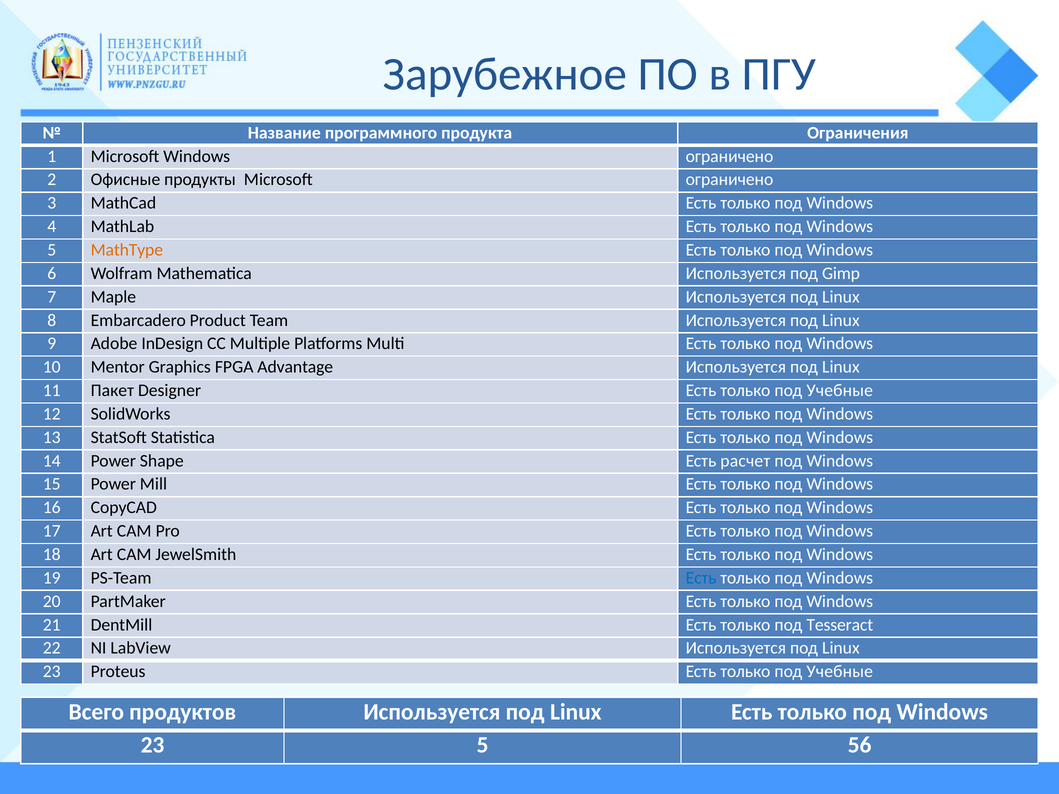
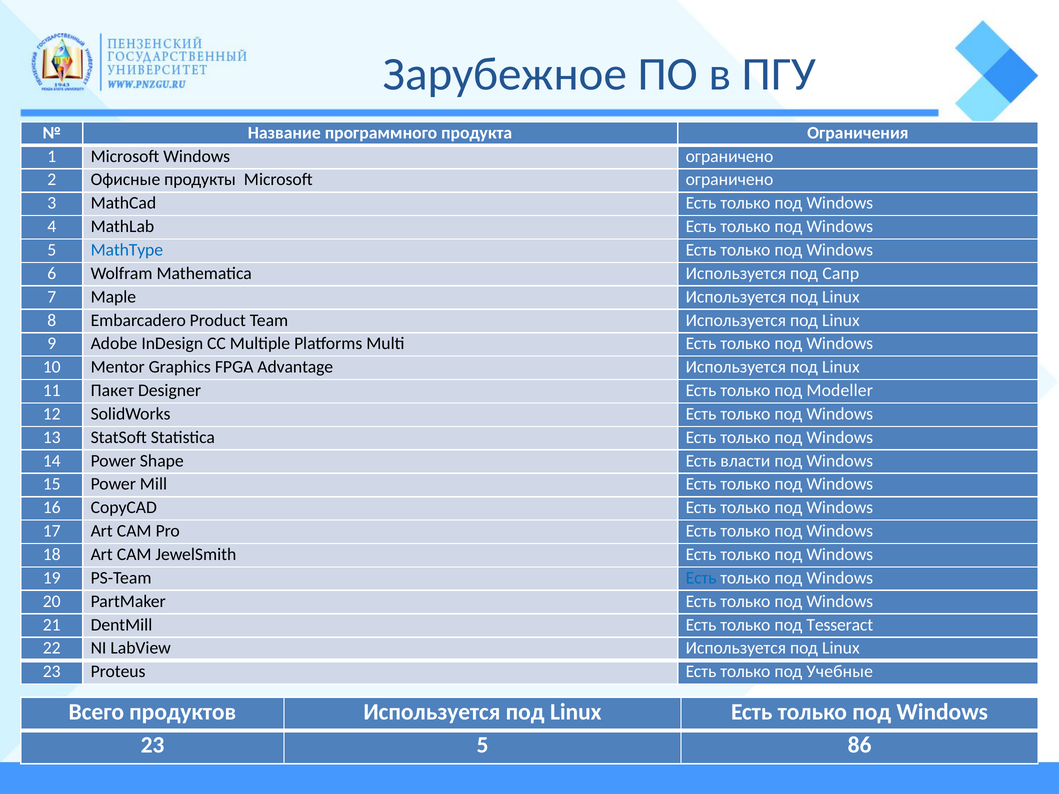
MathType colour: orange -> blue
Gimp: Gimp -> Сапр
Учебные at (840, 391): Учебные -> Modeller
расчет: расчет -> власти
56: 56 -> 86
